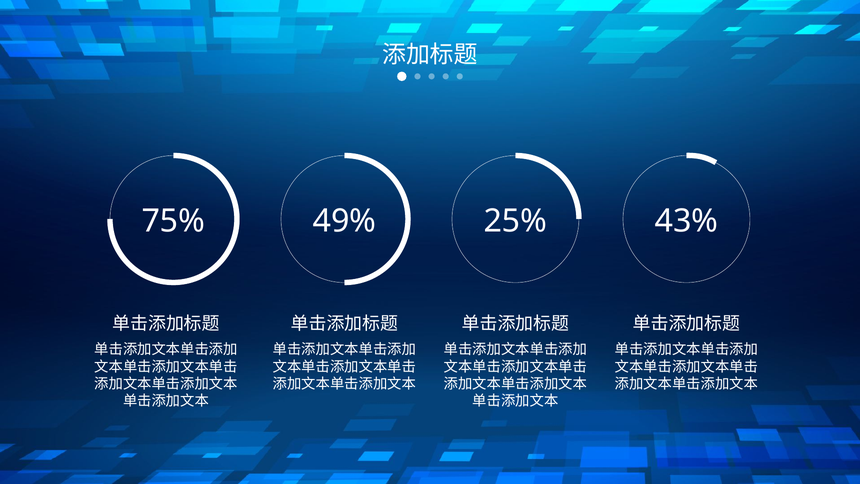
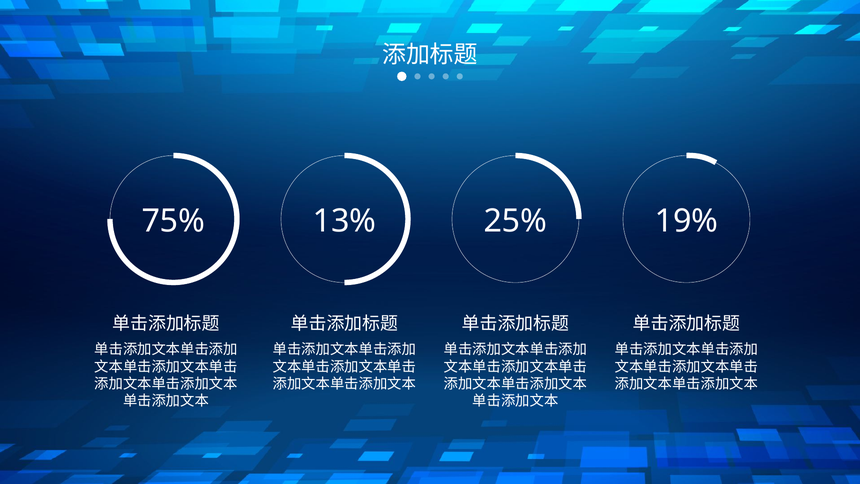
49%: 49% -> 13%
43%: 43% -> 19%
